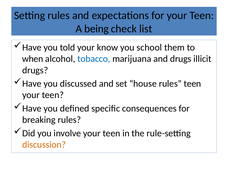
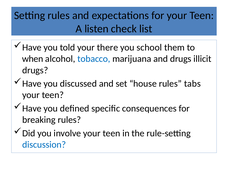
being: being -> listen
know: know -> there
rules teen: teen -> tabs
discussion colour: orange -> blue
